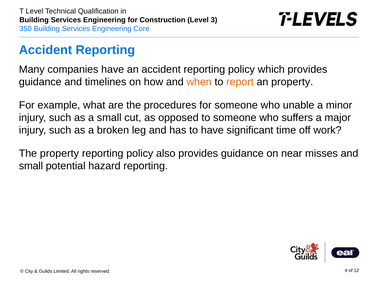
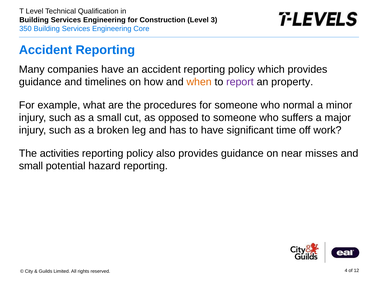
report colour: orange -> purple
unable: unable -> normal
The property: property -> activities
